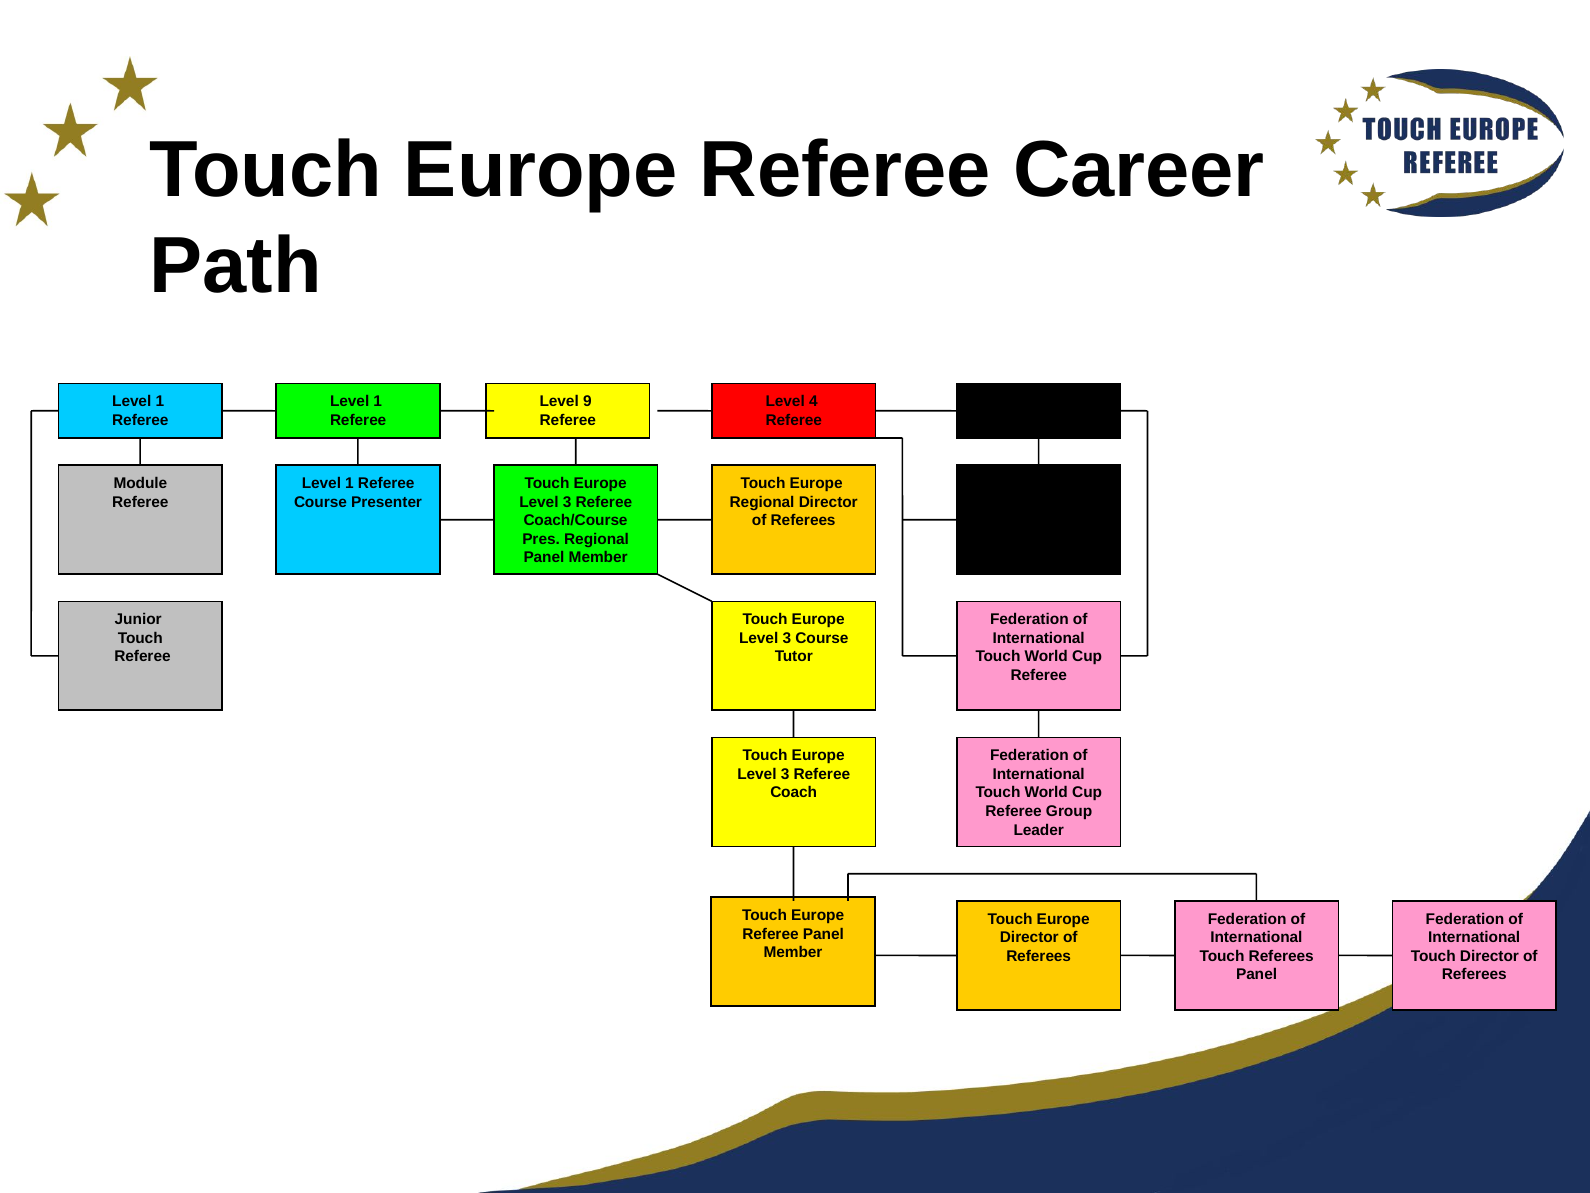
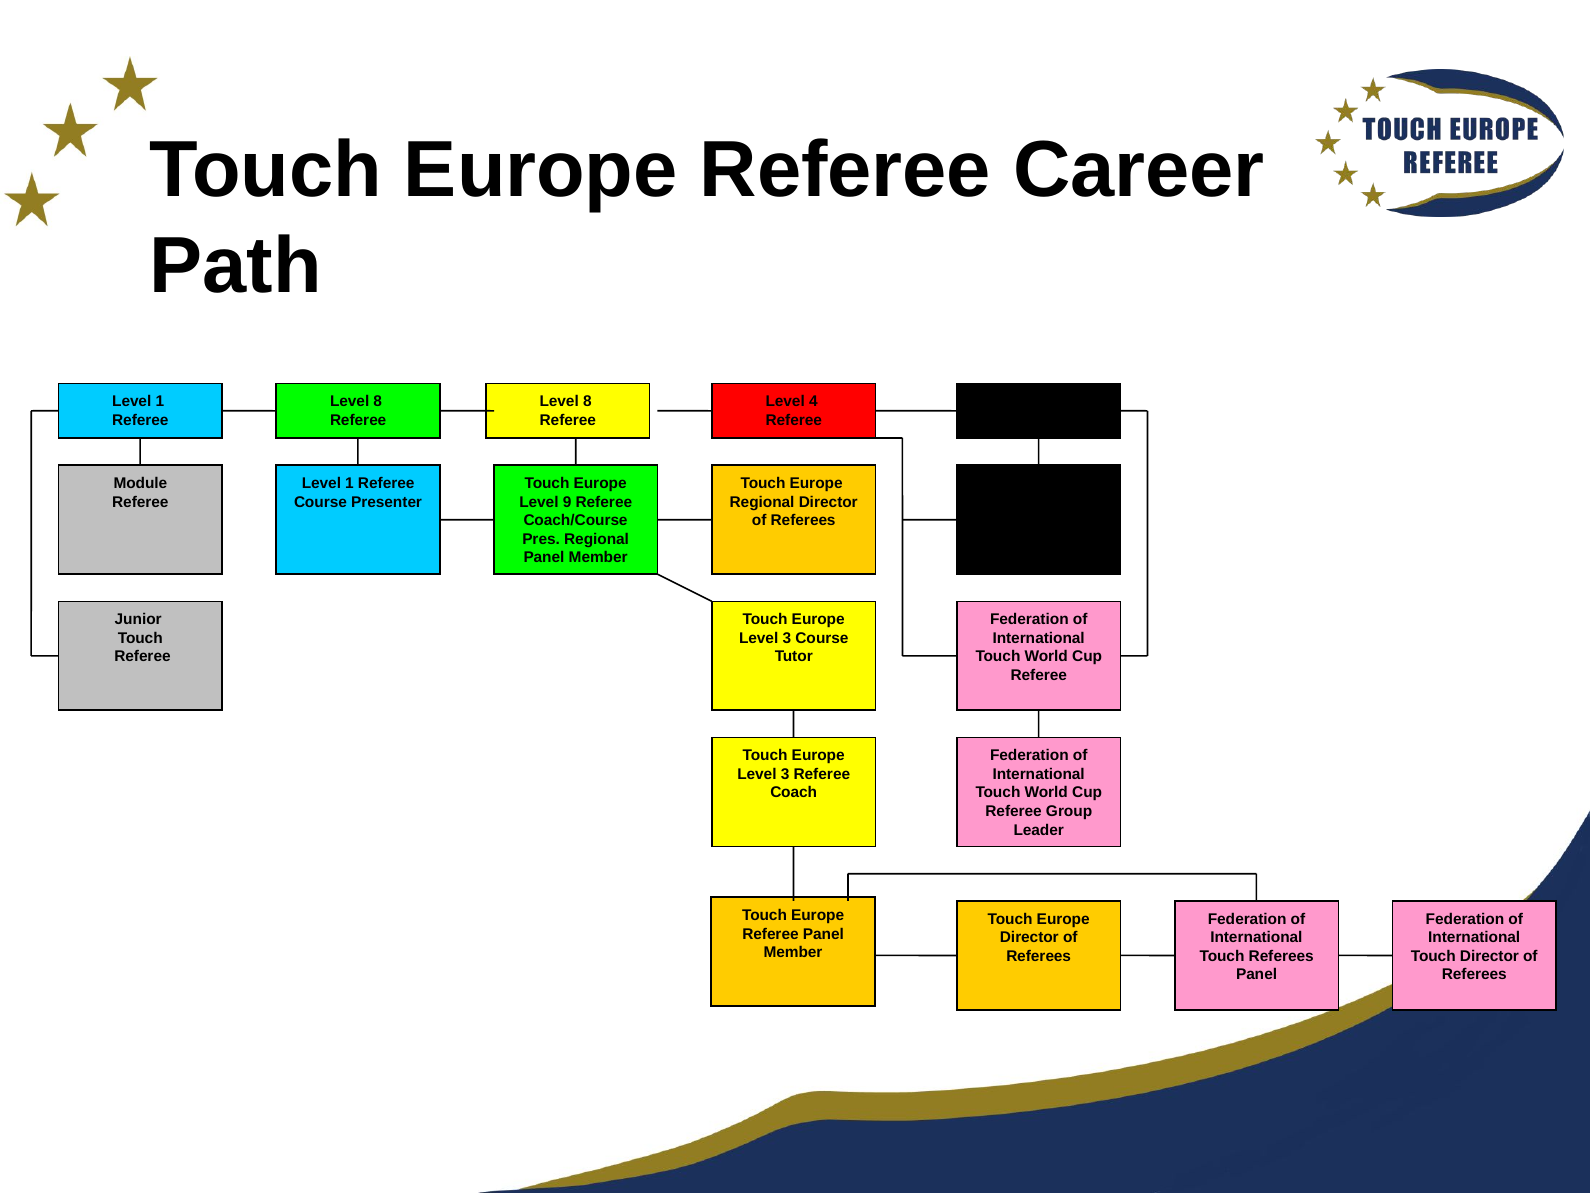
1 at (378, 402): 1 -> 8
9 at (587, 402): 9 -> 8
3 at (567, 502): 3 -> 9
